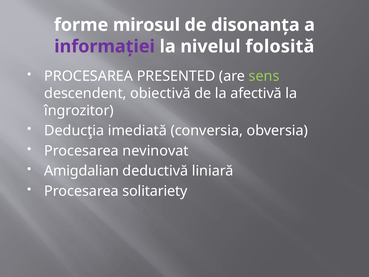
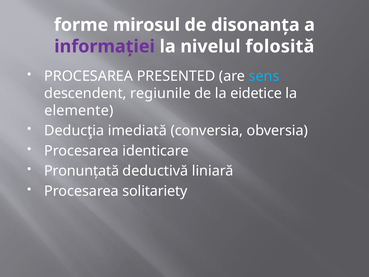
sens colour: light green -> light blue
obiectivă: obiectivă -> regiunile
afectivă: afectivă -> eidetice
îngrozitor: îngrozitor -> elemente
nevinovat: nevinovat -> identicare
Amigdalian: Amigdalian -> Pronunţată
